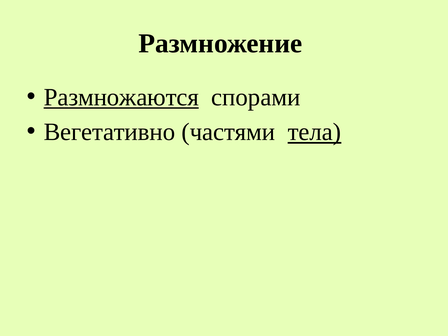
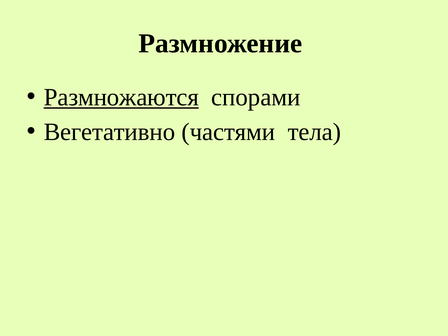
тела underline: present -> none
